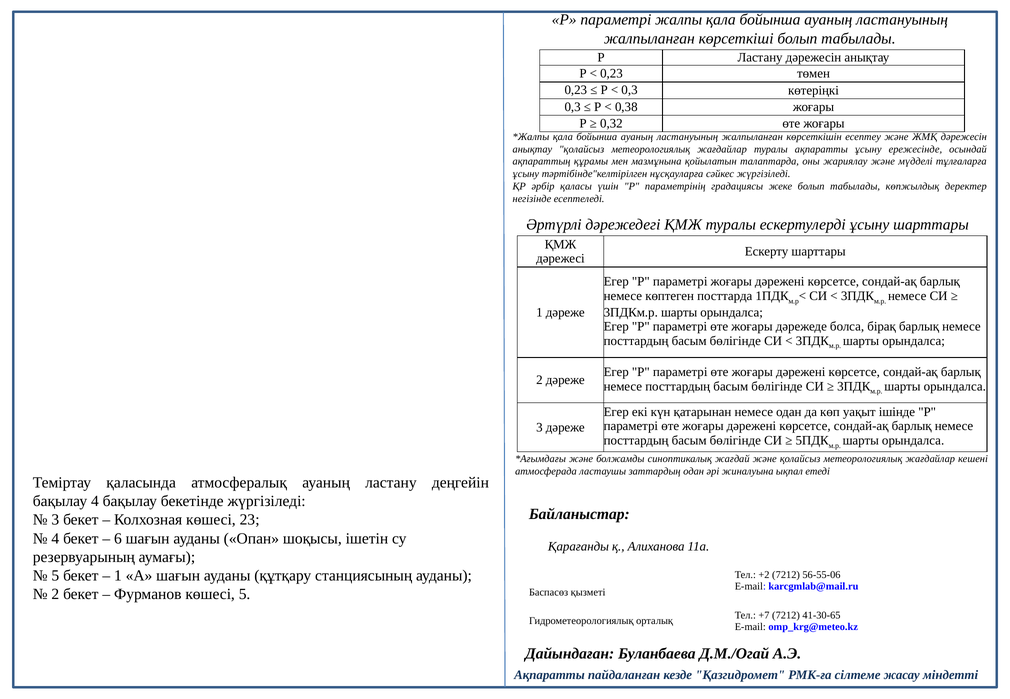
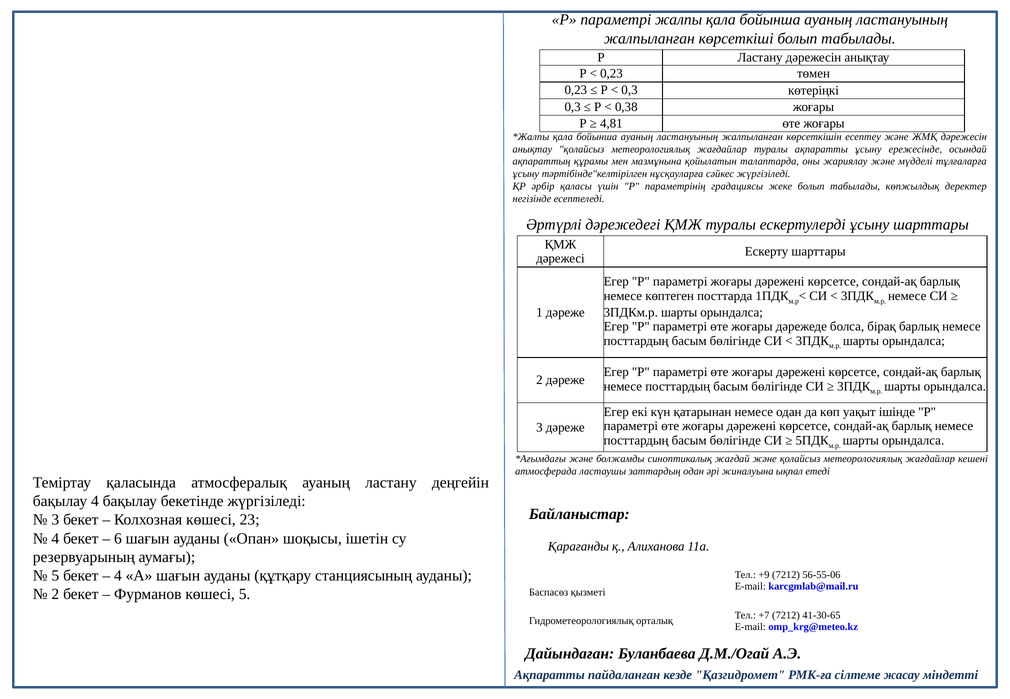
0,32: 0,32 -> 4,81
1 at (118, 576): 1 -> 4
+2: +2 -> +9
